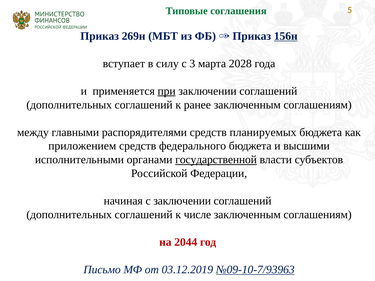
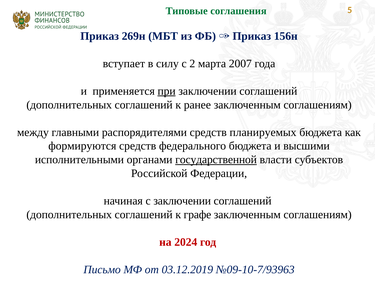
156н underline: present -> none
3: 3 -> 2
2028: 2028 -> 2007
приложением: приложением -> формируются
числе: числе -> графе
2044: 2044 -> 2024
№09-10-7/93963 underline: present -> none
